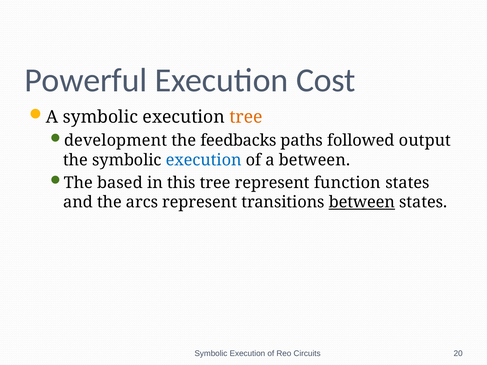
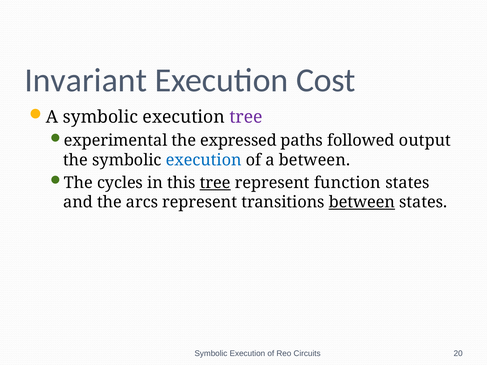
Powerful: Powerful -> Invariant
tree at (246, 117) colour: orange -> purple
development: development -> experimental
feedbacks: feedbacks -> expressed
based: based -> cycles
tree at (215, 183) underline: none -> present
